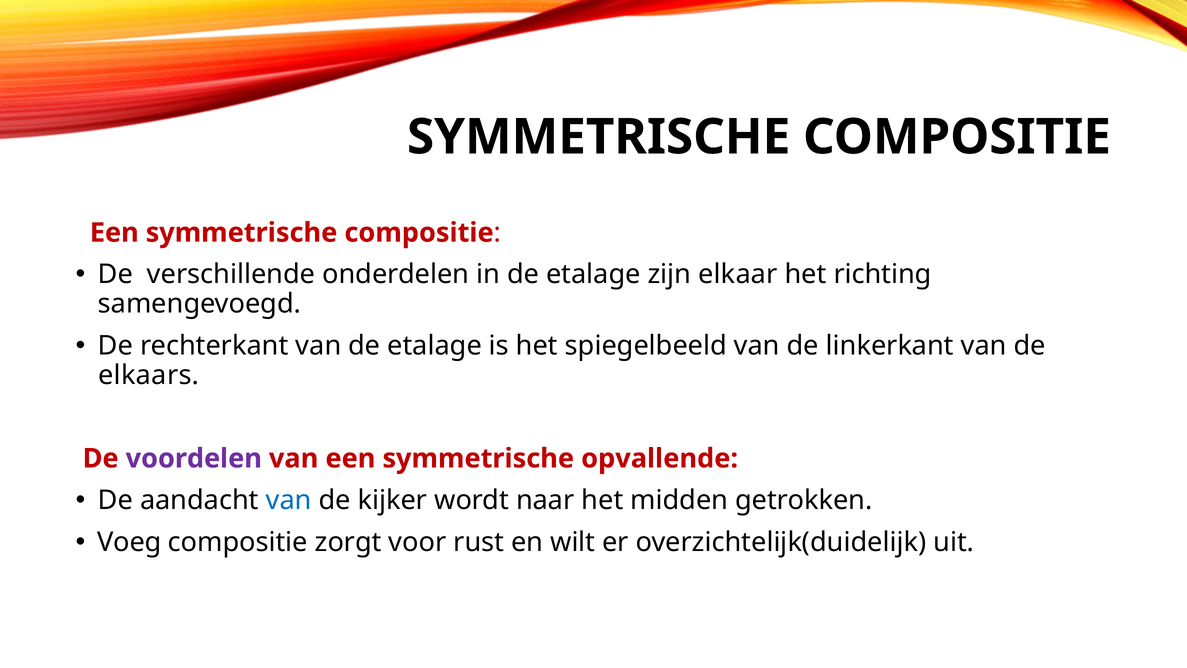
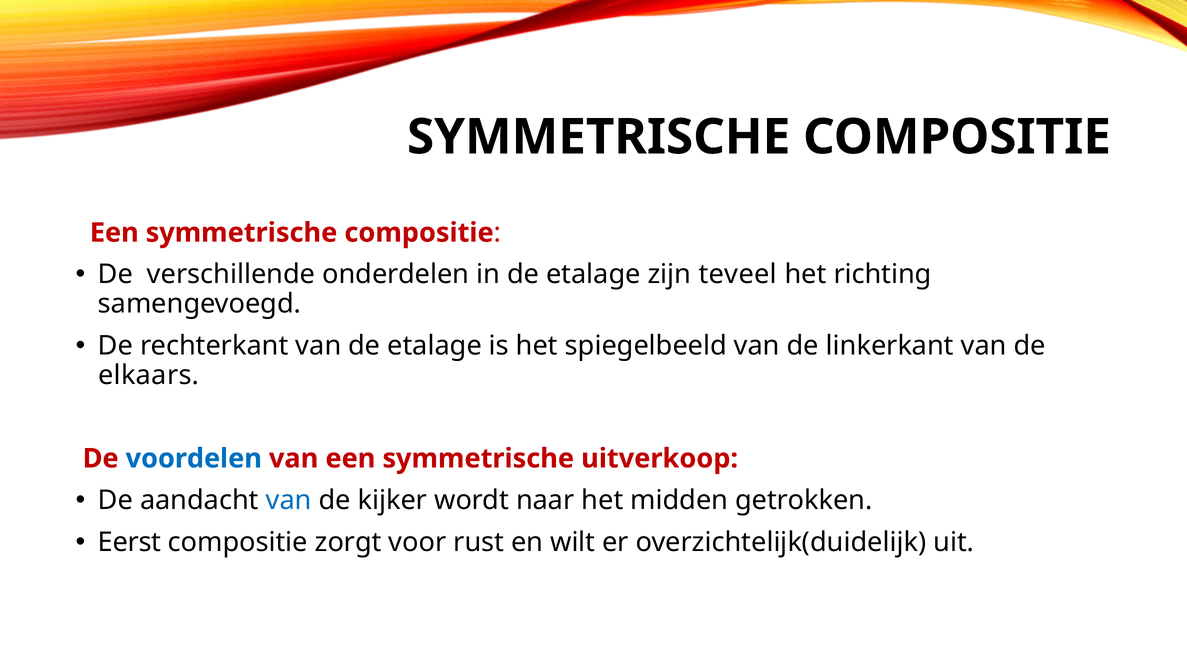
elkaar: elkaar -> teveel
voordelen colour: purple -> blue
opvallende: opvallende -> uitverkoop
Voeg: Voeg -> Eerst
